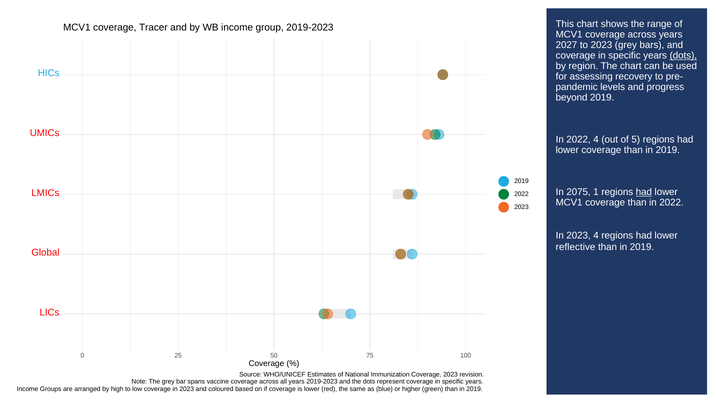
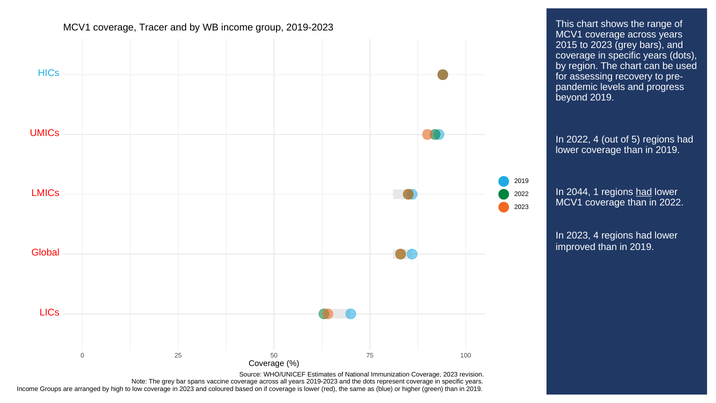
2027: 2027 -> 2015
dots at (683, 55) underline: present -> none
2075: 2075 -> 2044
reflective: reflective -> improved
